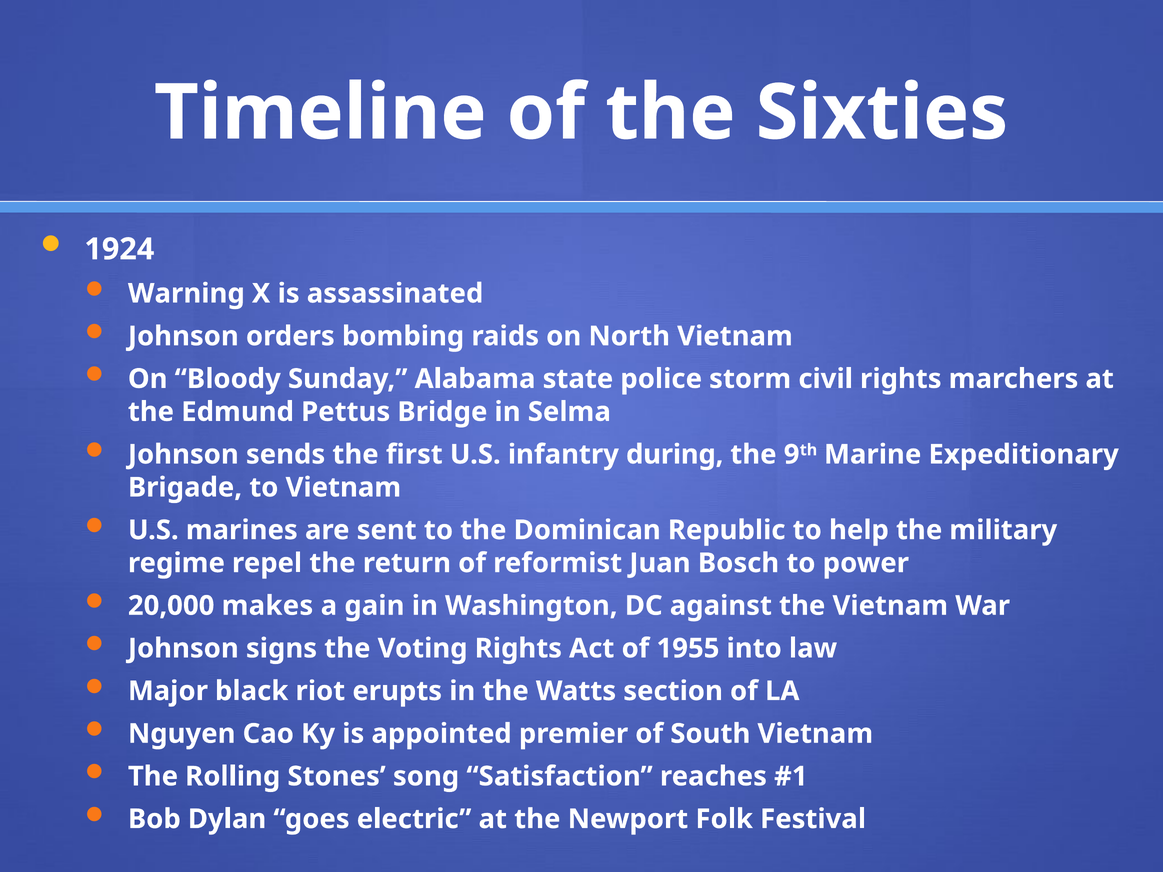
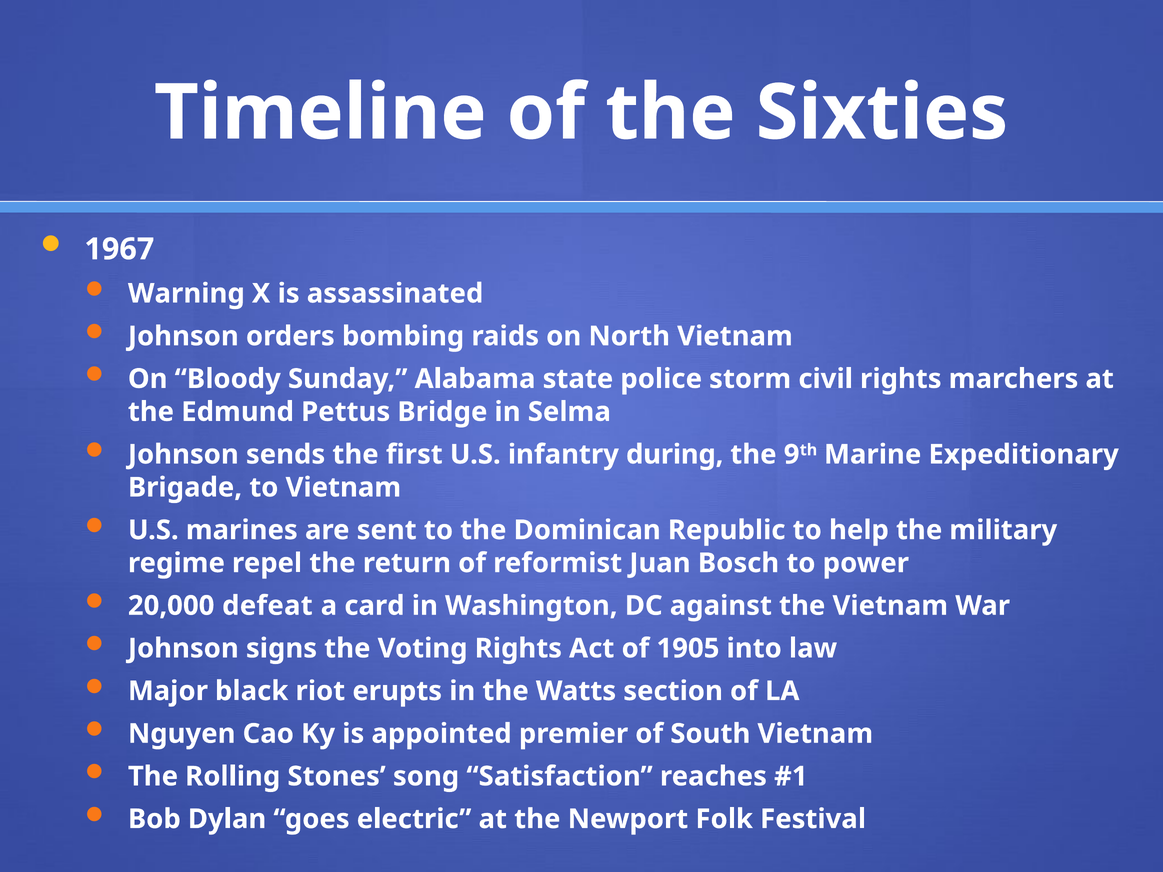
1924: 1924 -> 1967
makes: makes -> defeat
gain: gain -> card
1955: 1955 -> 1905
